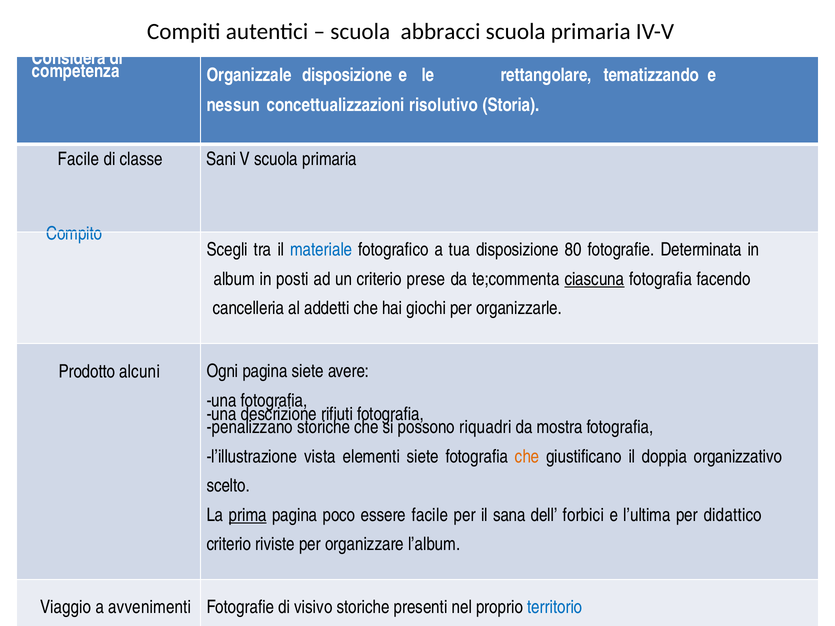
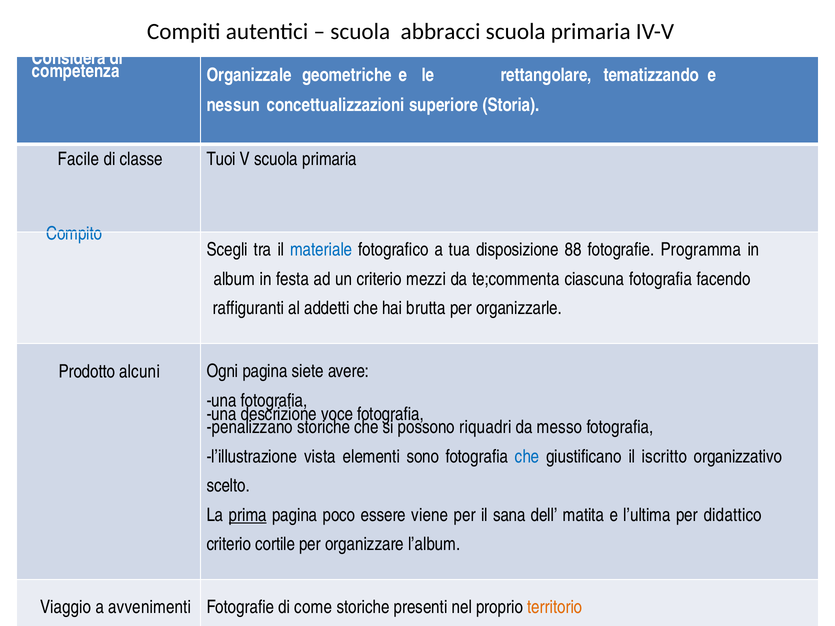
Organizzale disposizione: disposizione -> geometriche
risolutivo: risolutivo -> superiore
Sani: Sani -> Tuoi
80: 80 -> 88
Determinata: Determinata -> Programma
posti: posti -> festa
prese: prese -> mezzi
ciascuna underline: present -> none
cancelleria: cancelleria -> raffiguranti
giochi: giochi -> brutta
rifiuti: rifiuti -> voce
mostra: mostra -> messo
elementi siete: siete -> sono
che at (527, 457) colour: orange -> blue
doppia: doppia -> iscritto
essere facile: facile -> viene
forbici: forbici -> matita
riviste: riviste -> cortile
visivo: visivo -> come
territorio colour: blue -> orange
